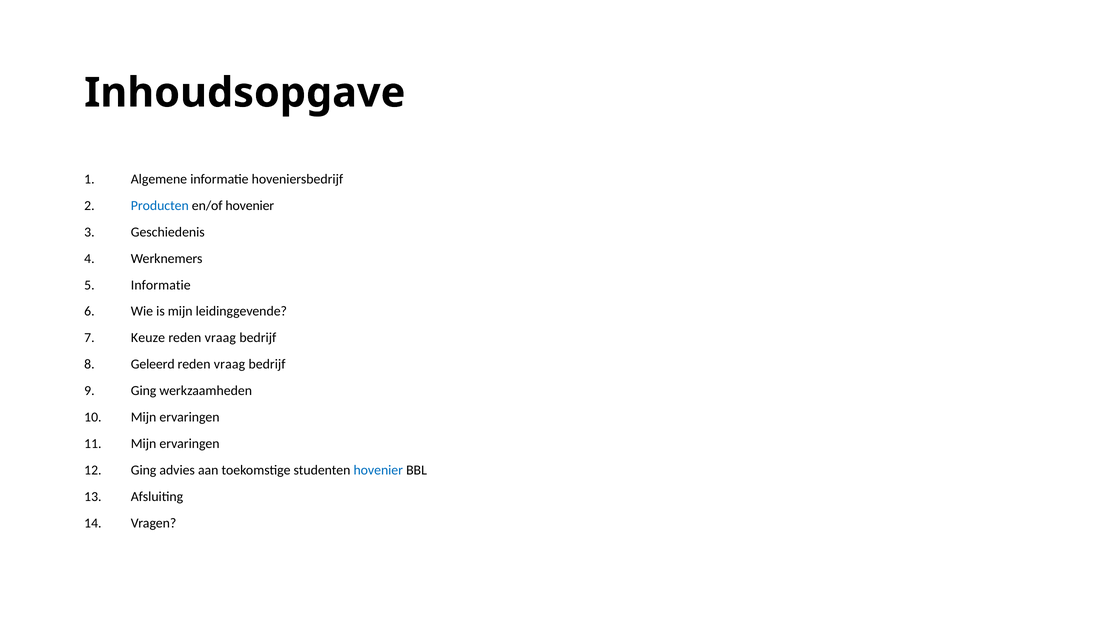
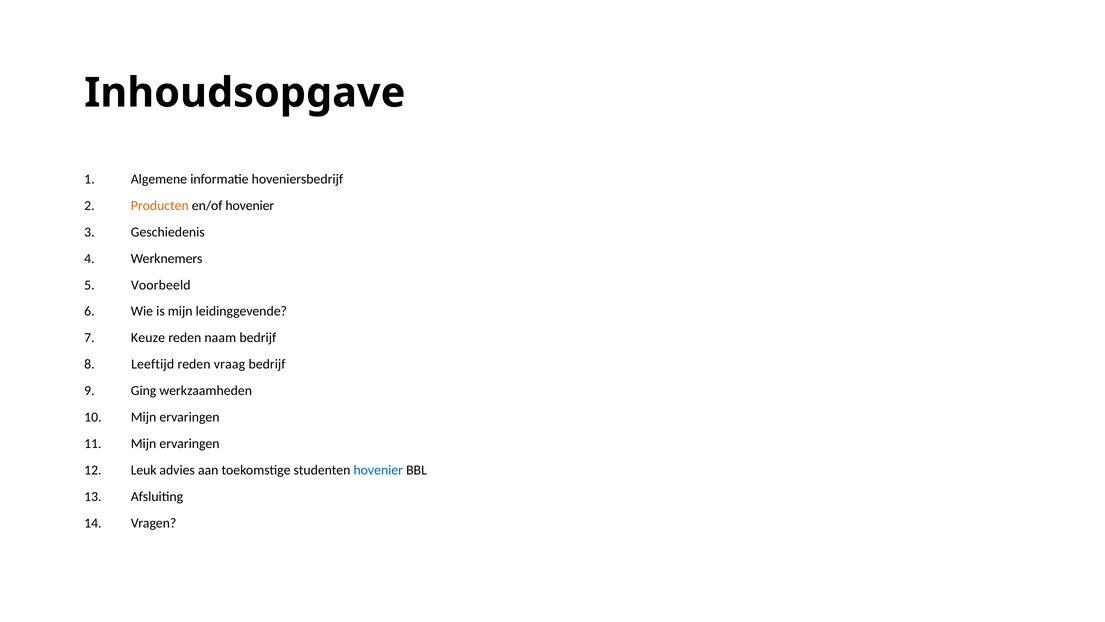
Producten colour: blue -> orange
Informatie at (161, 285): Informatie -> Voorbeeld
vraag at (220, 338): vraag -> naam
Geleerd: Geleerd -> Leeftijd
Ging at (144, 470): Ging -> Leuk
